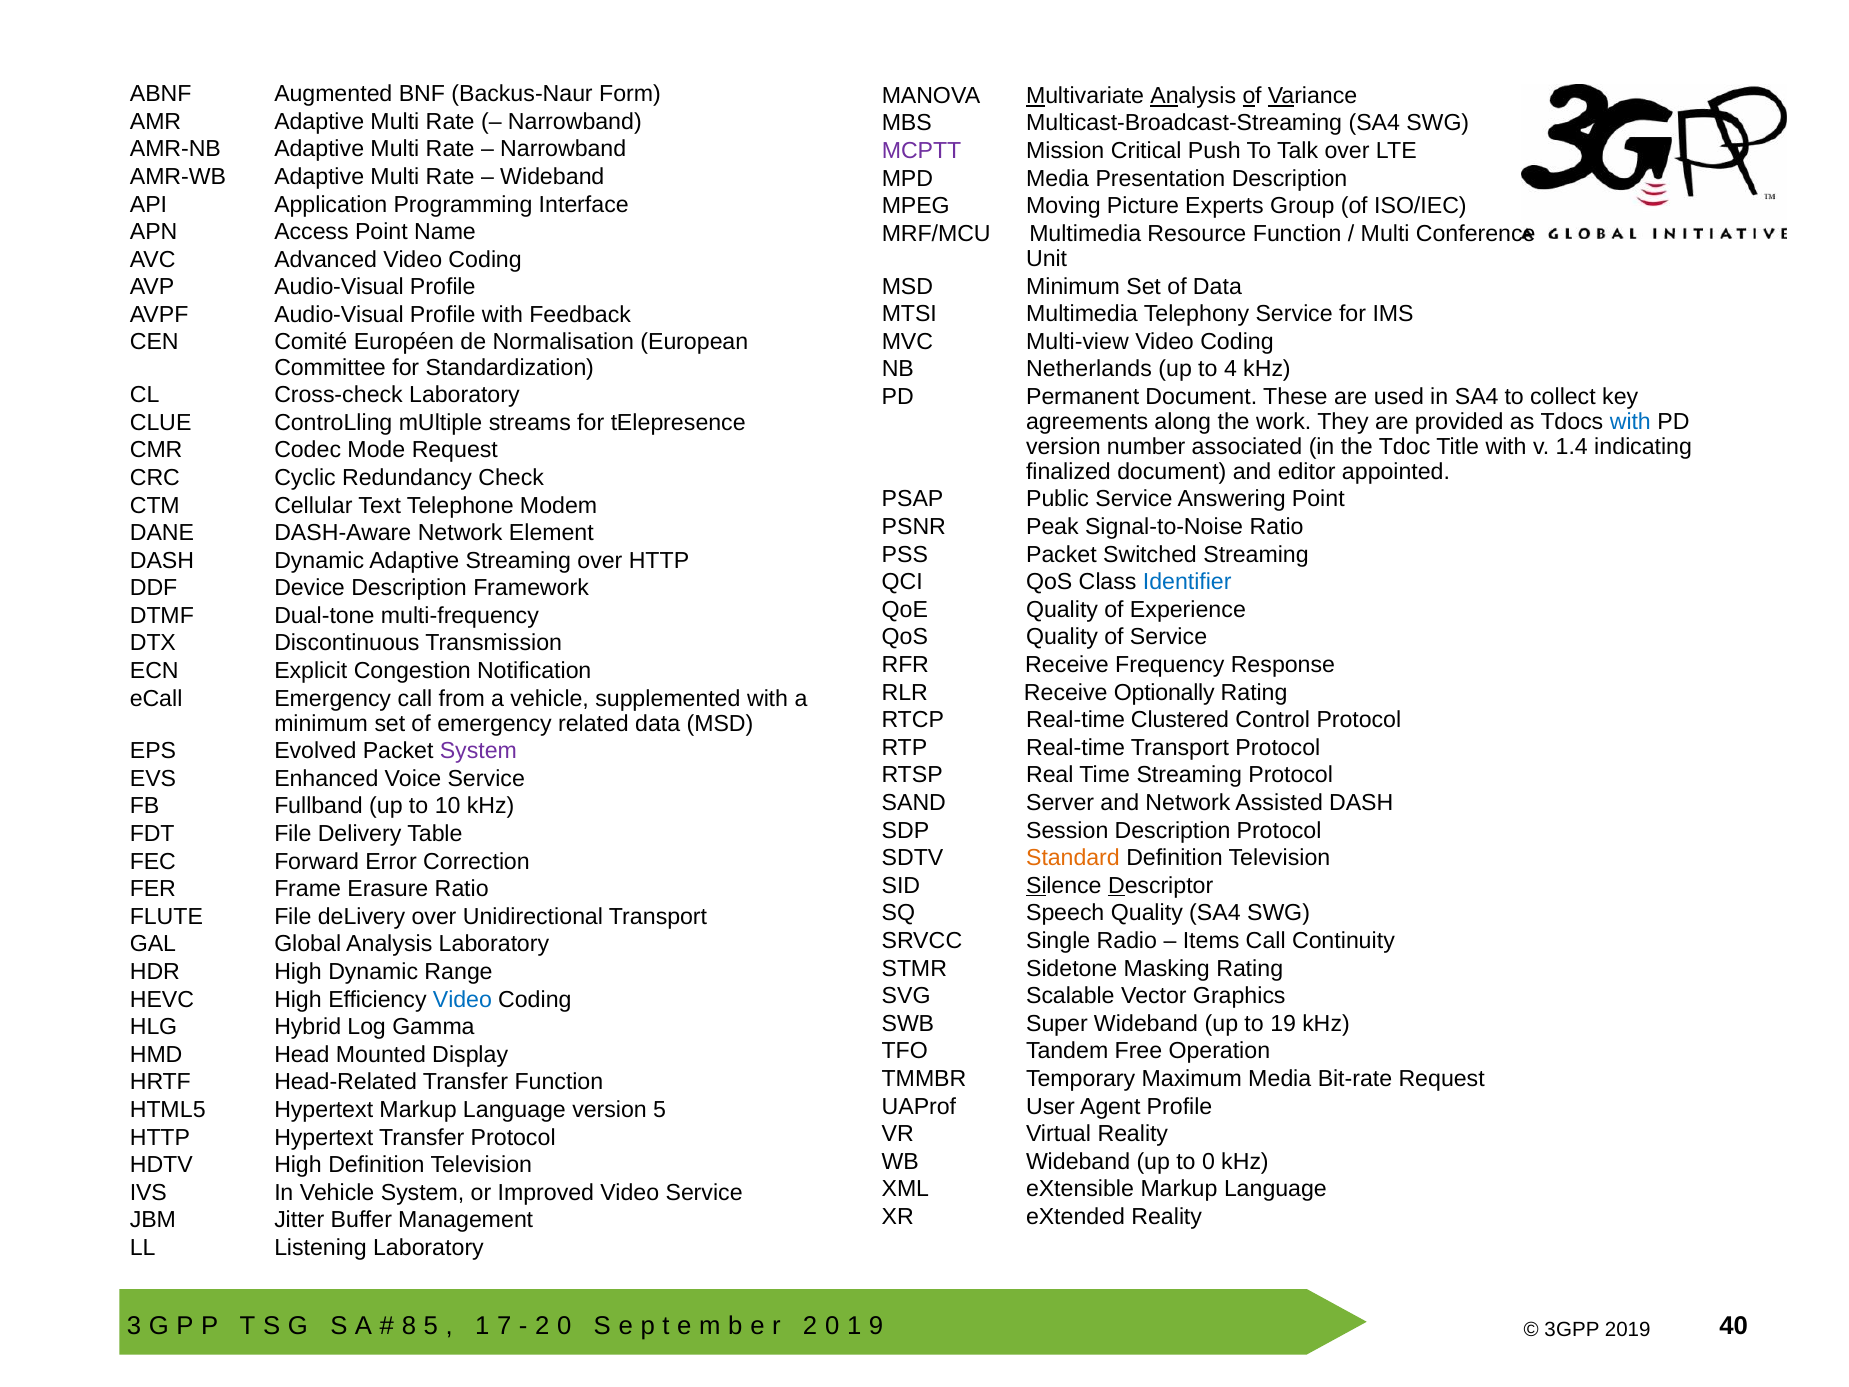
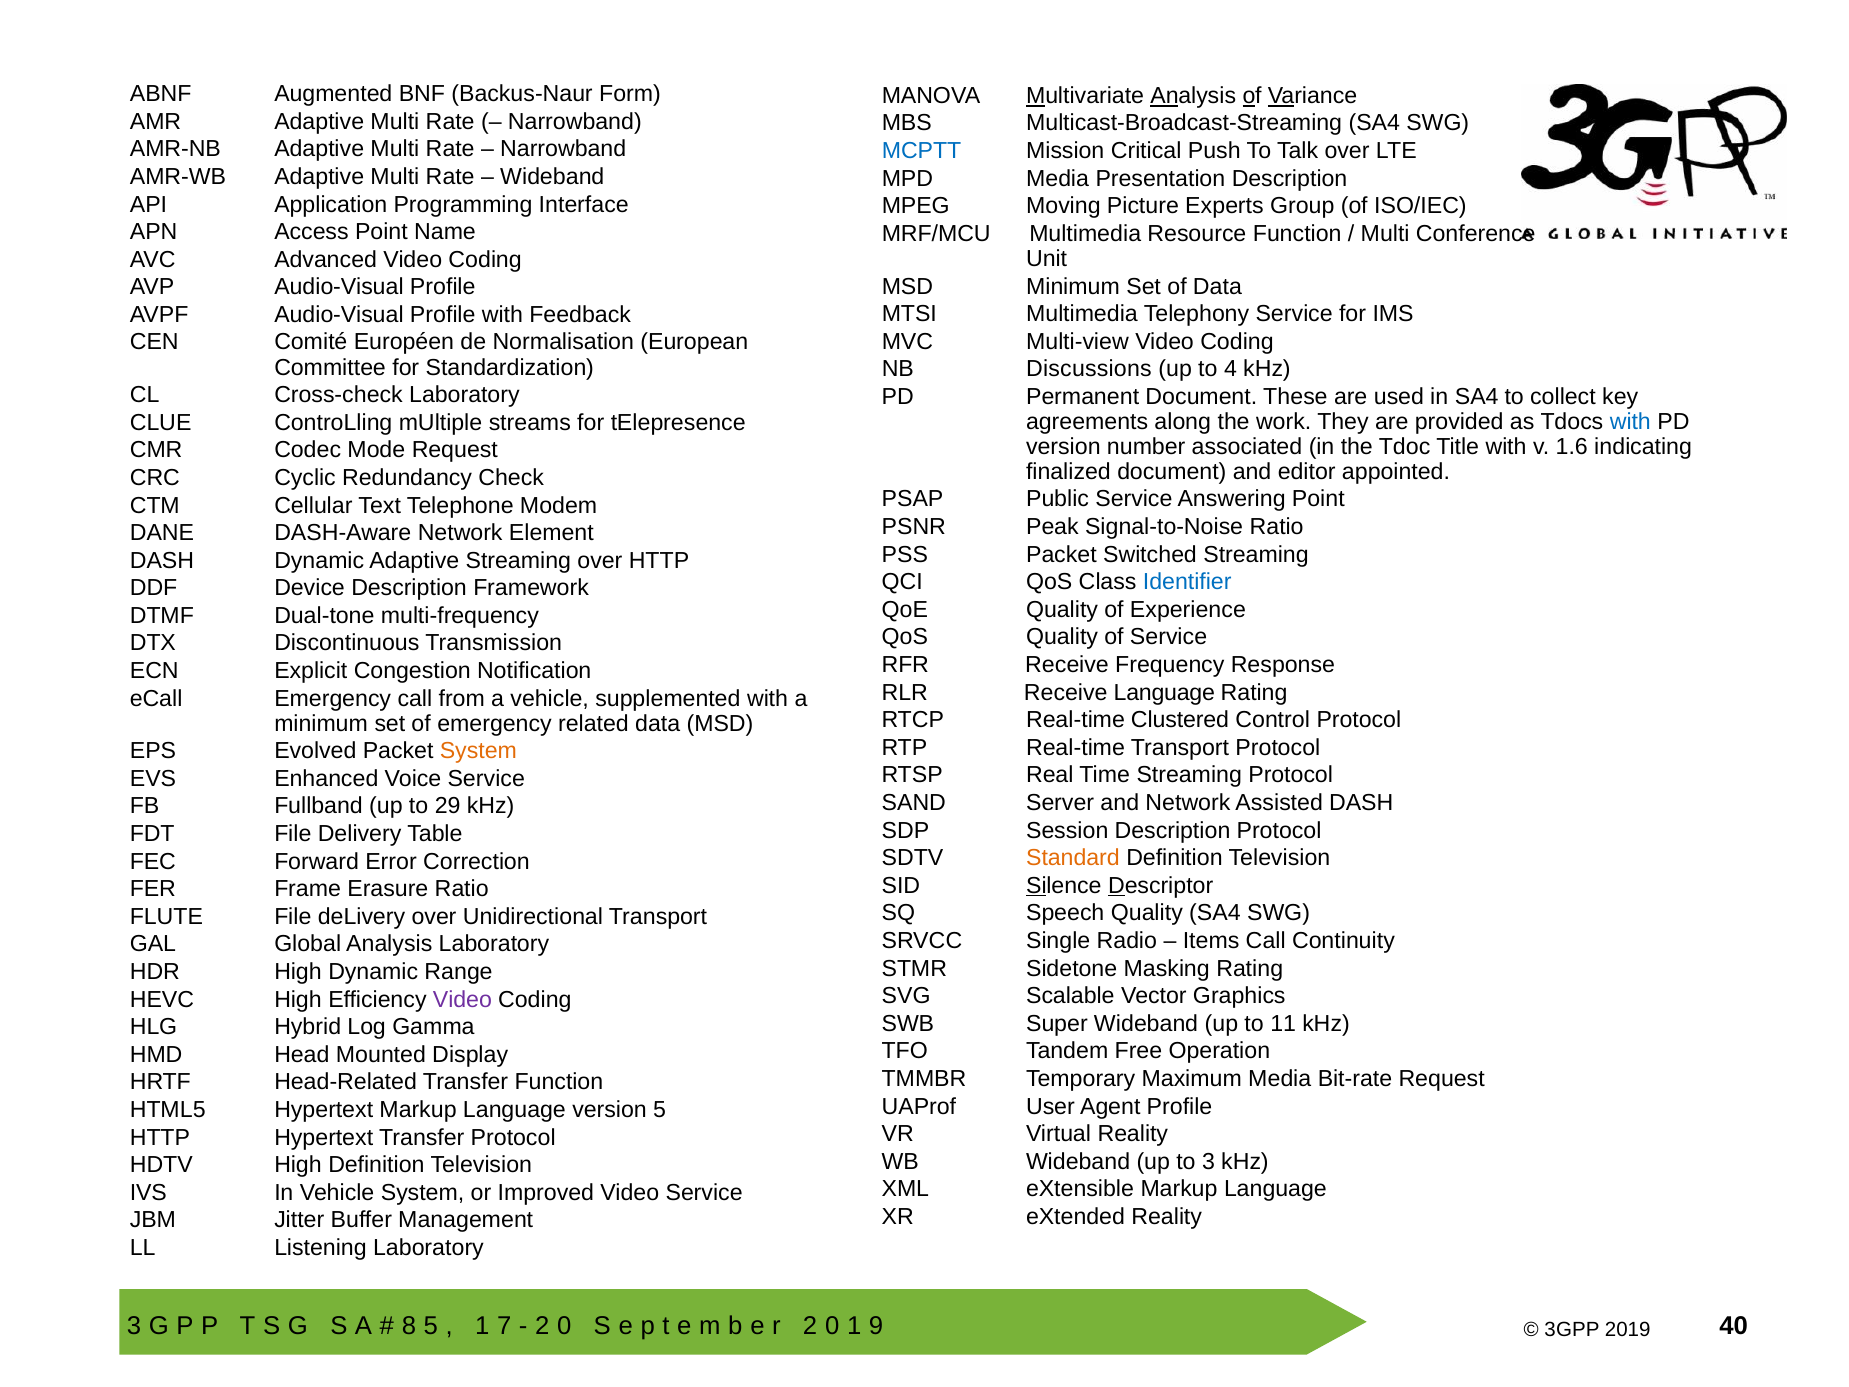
MCPTT colour: purple -> blue
Netherlands: Netherlands -> Discussions
1.4: 1.4 -> 1.6
Receive Optionally: Optionally -> Language
System at (478, 751) colour: purple -> orange
10: 10 -> 29
Video at (462, 999) colour: blue -> purple
19: 19 -> 11
to 0: 0 -> 3
